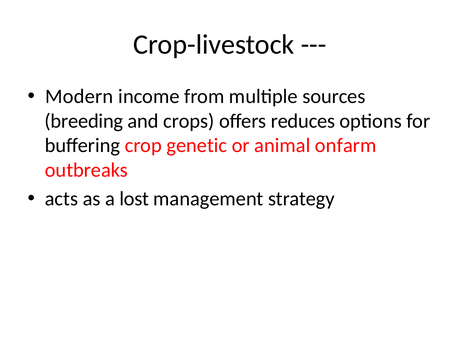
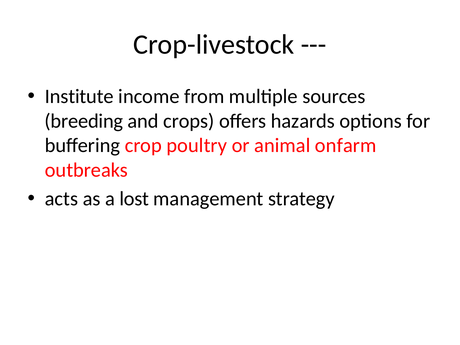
Modern: Modern -> Institute
reduces: reduces -> hazards
genetic: genetic -> poultry
